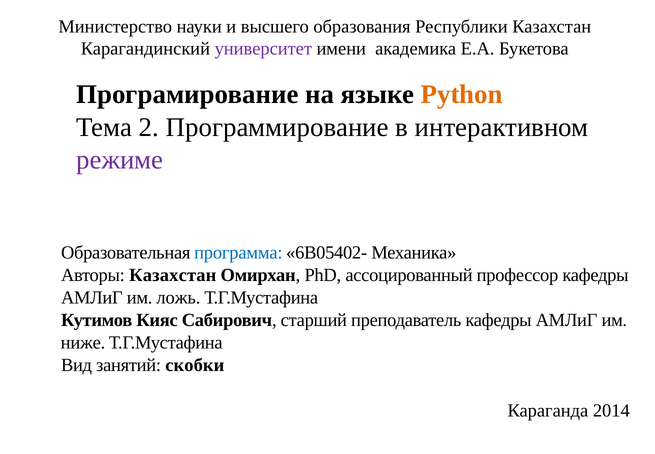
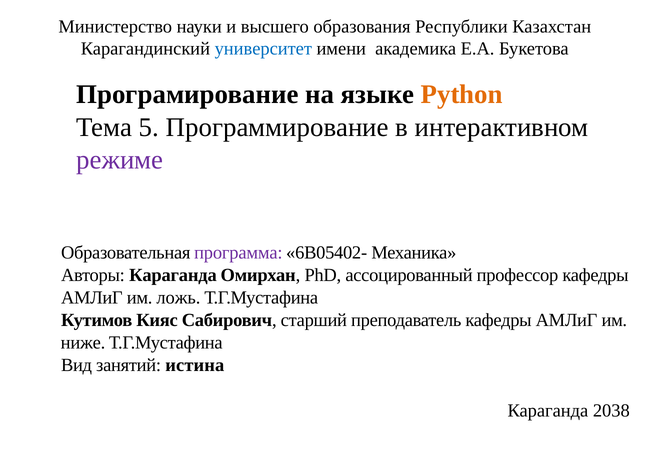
университет colour: purple -> blue
2: 2 -> 5
программа colour: blue -> purple
Авторы Казахстан: Казахстан -> Караганда
скобки: скобки -> истина
2014: 2014 -> 2038
